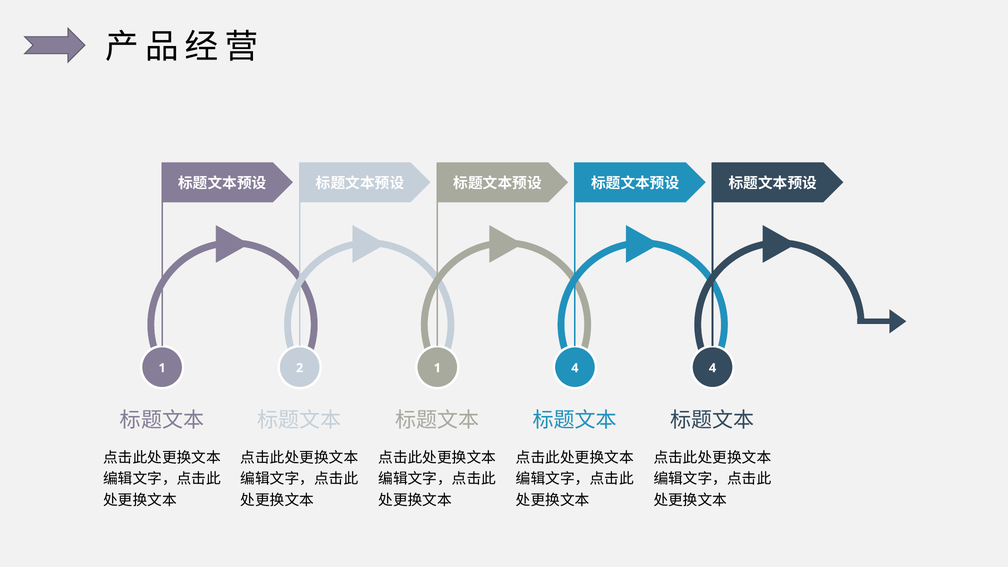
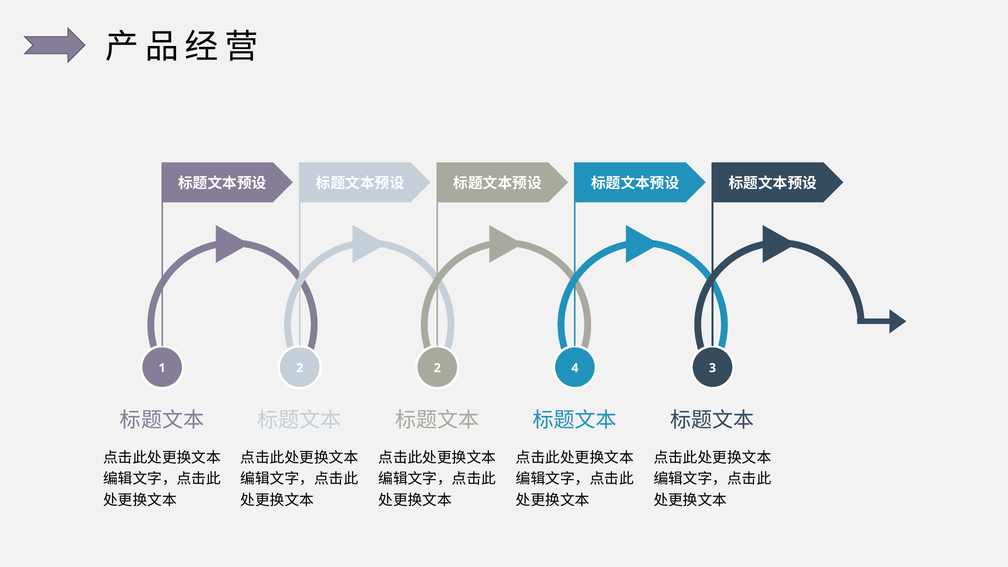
2 1: 1 -> 2
4 4: 4 -> 3
